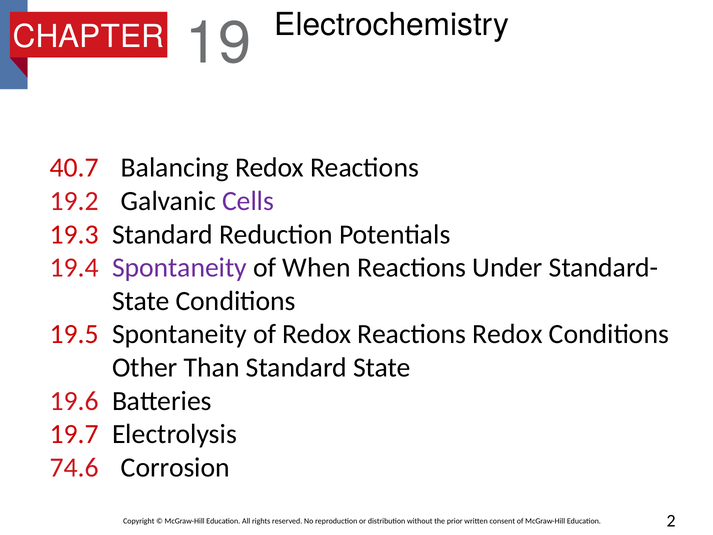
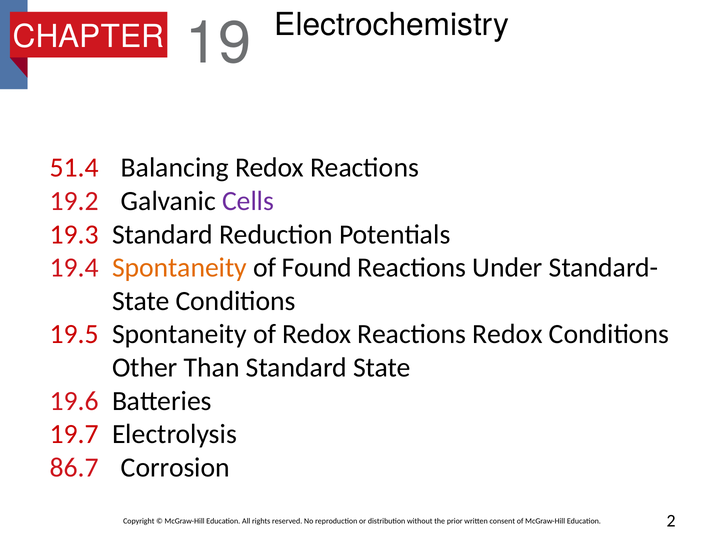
40.7: 40.7 -> 51.4
Spontaneity at (179, 268) colour: purple -> orange
When: When -> Found
74.6: 74.6 -> 86.7
